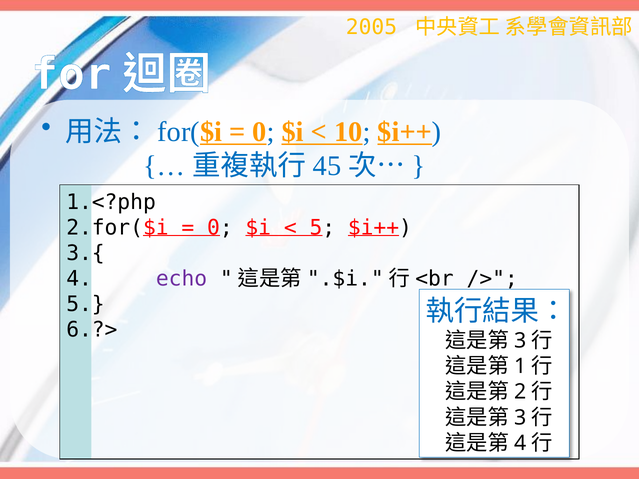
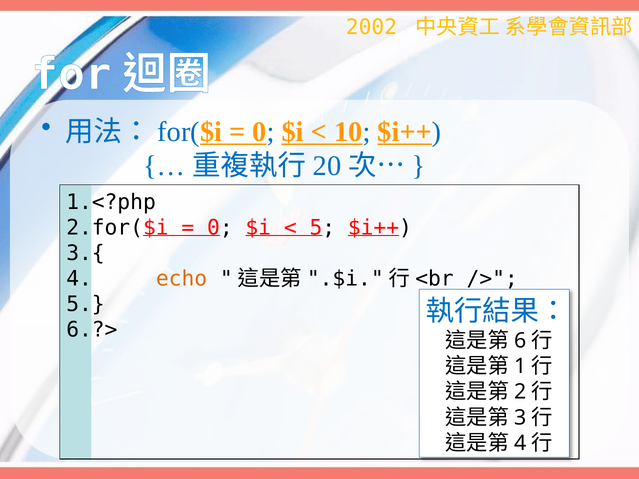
2005: 2005 -> 2002
45: 45 -> 20
echo colour: purple -> orange
3 at (520, 341): 3 -> 6
